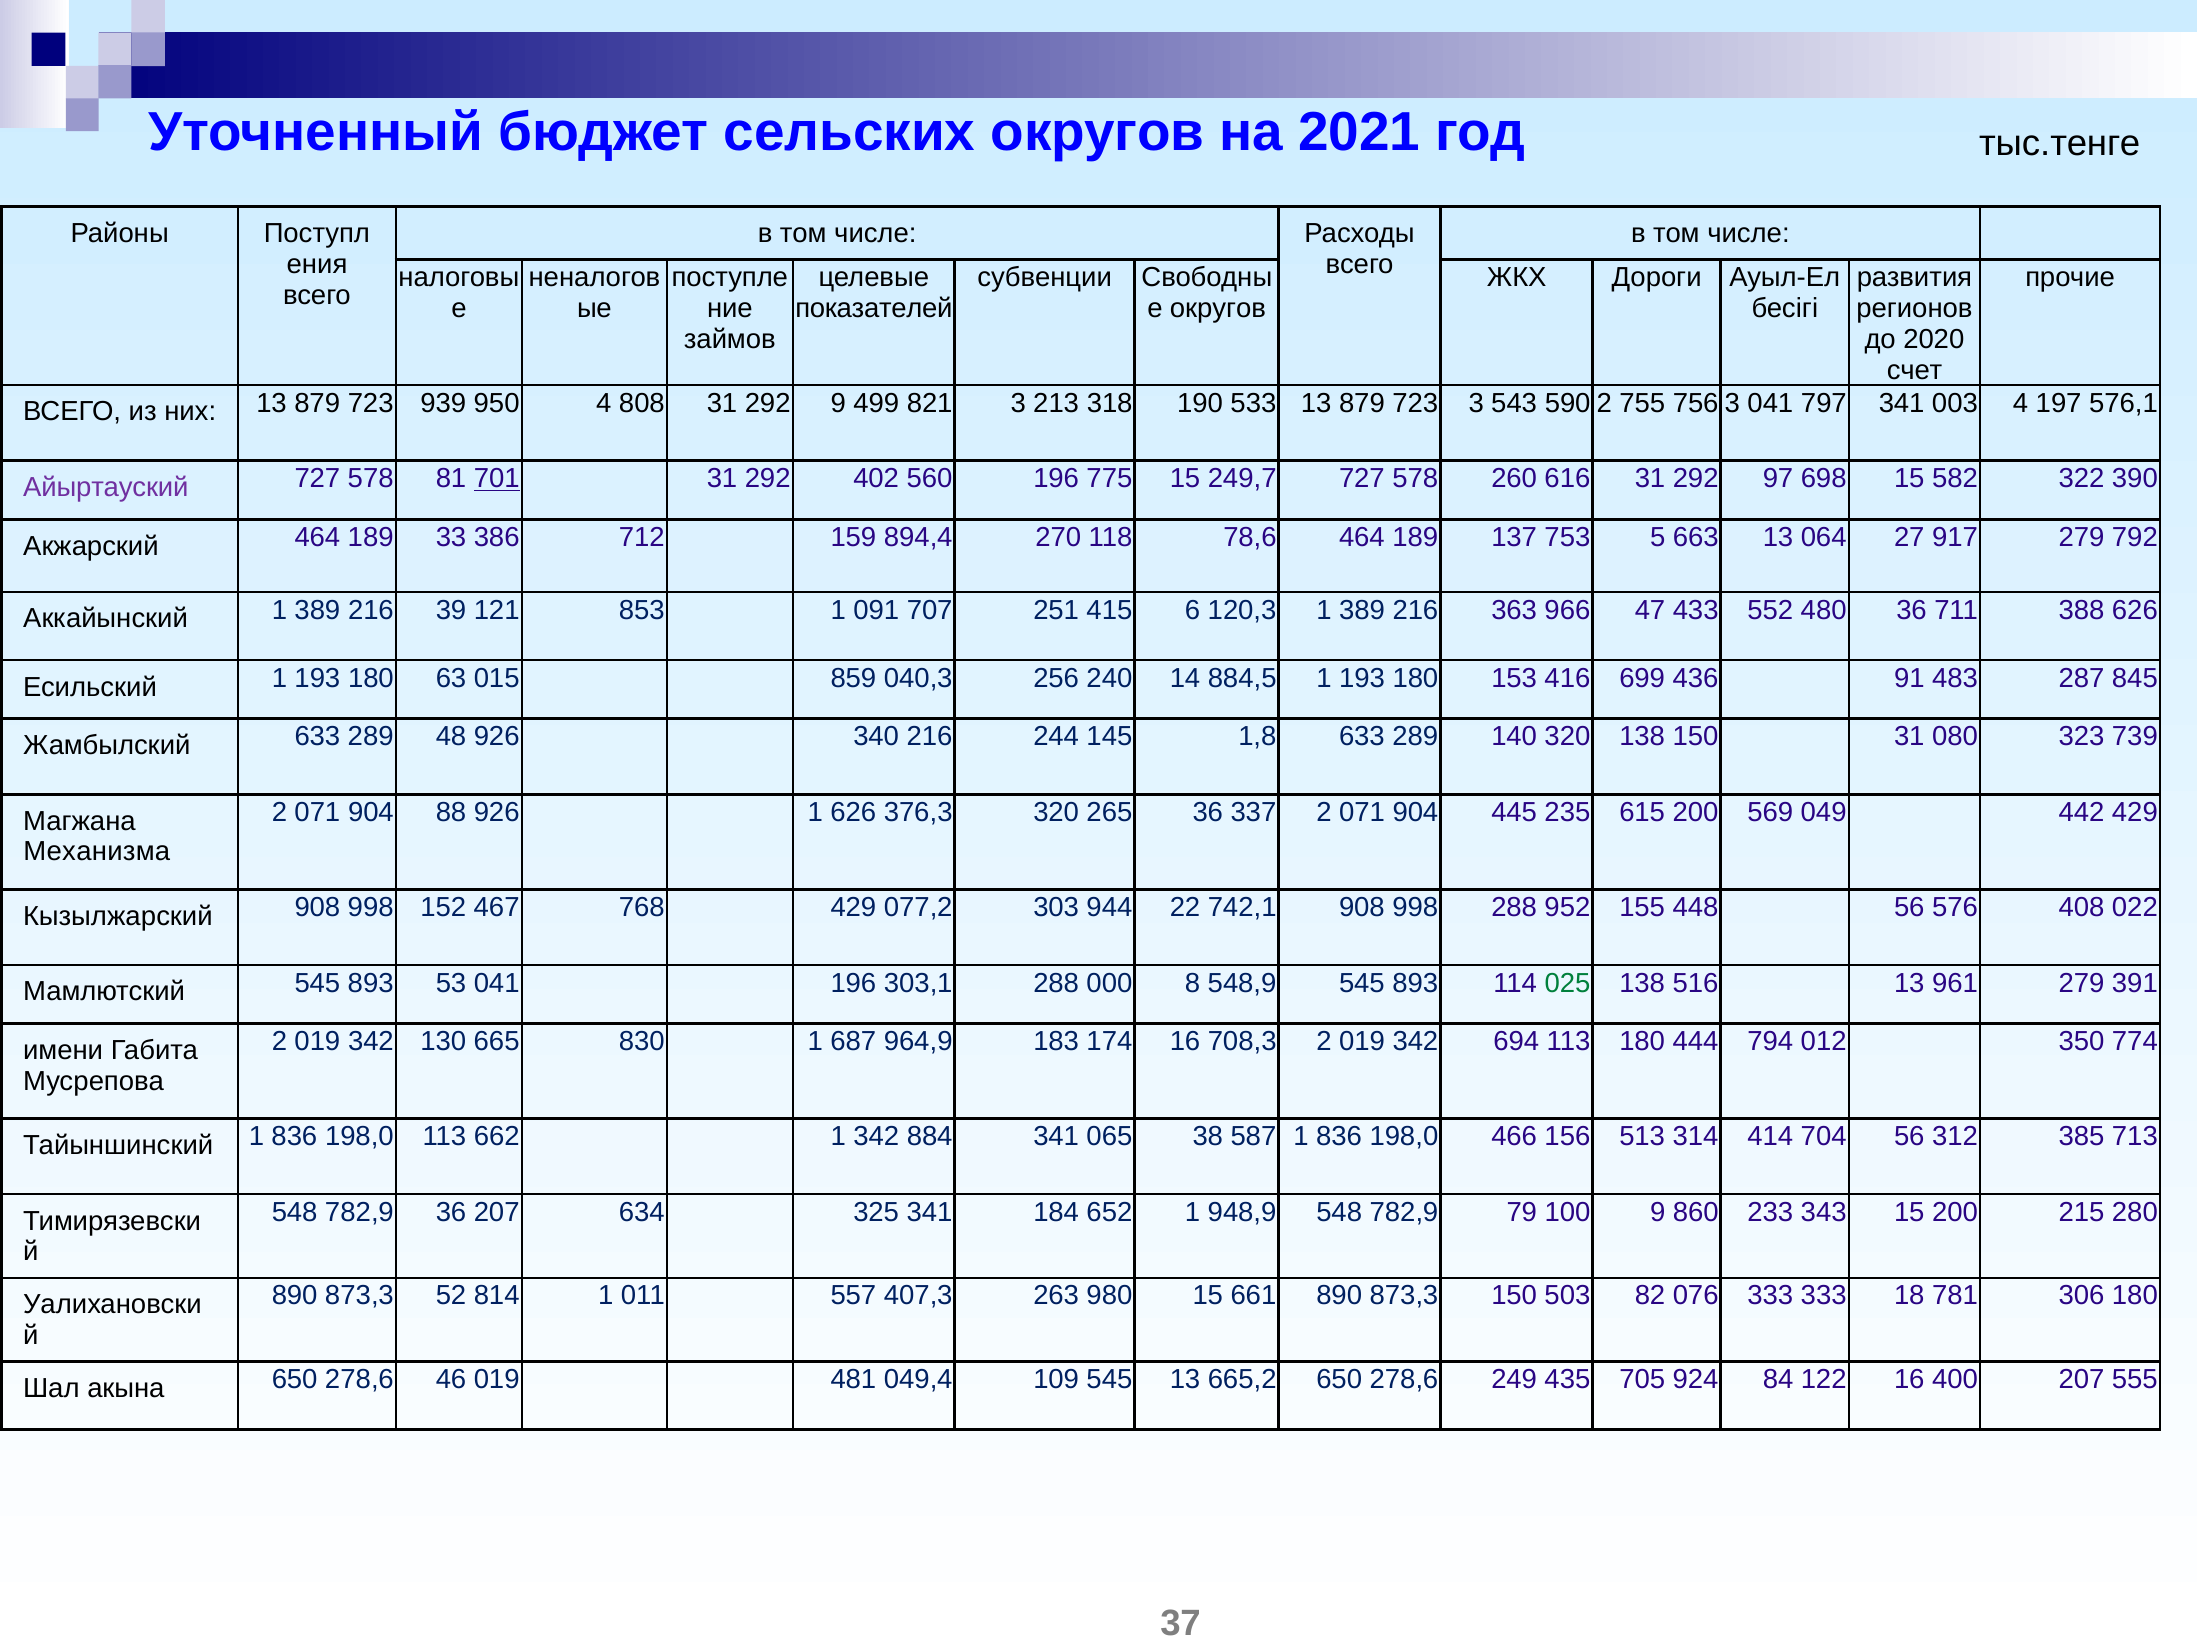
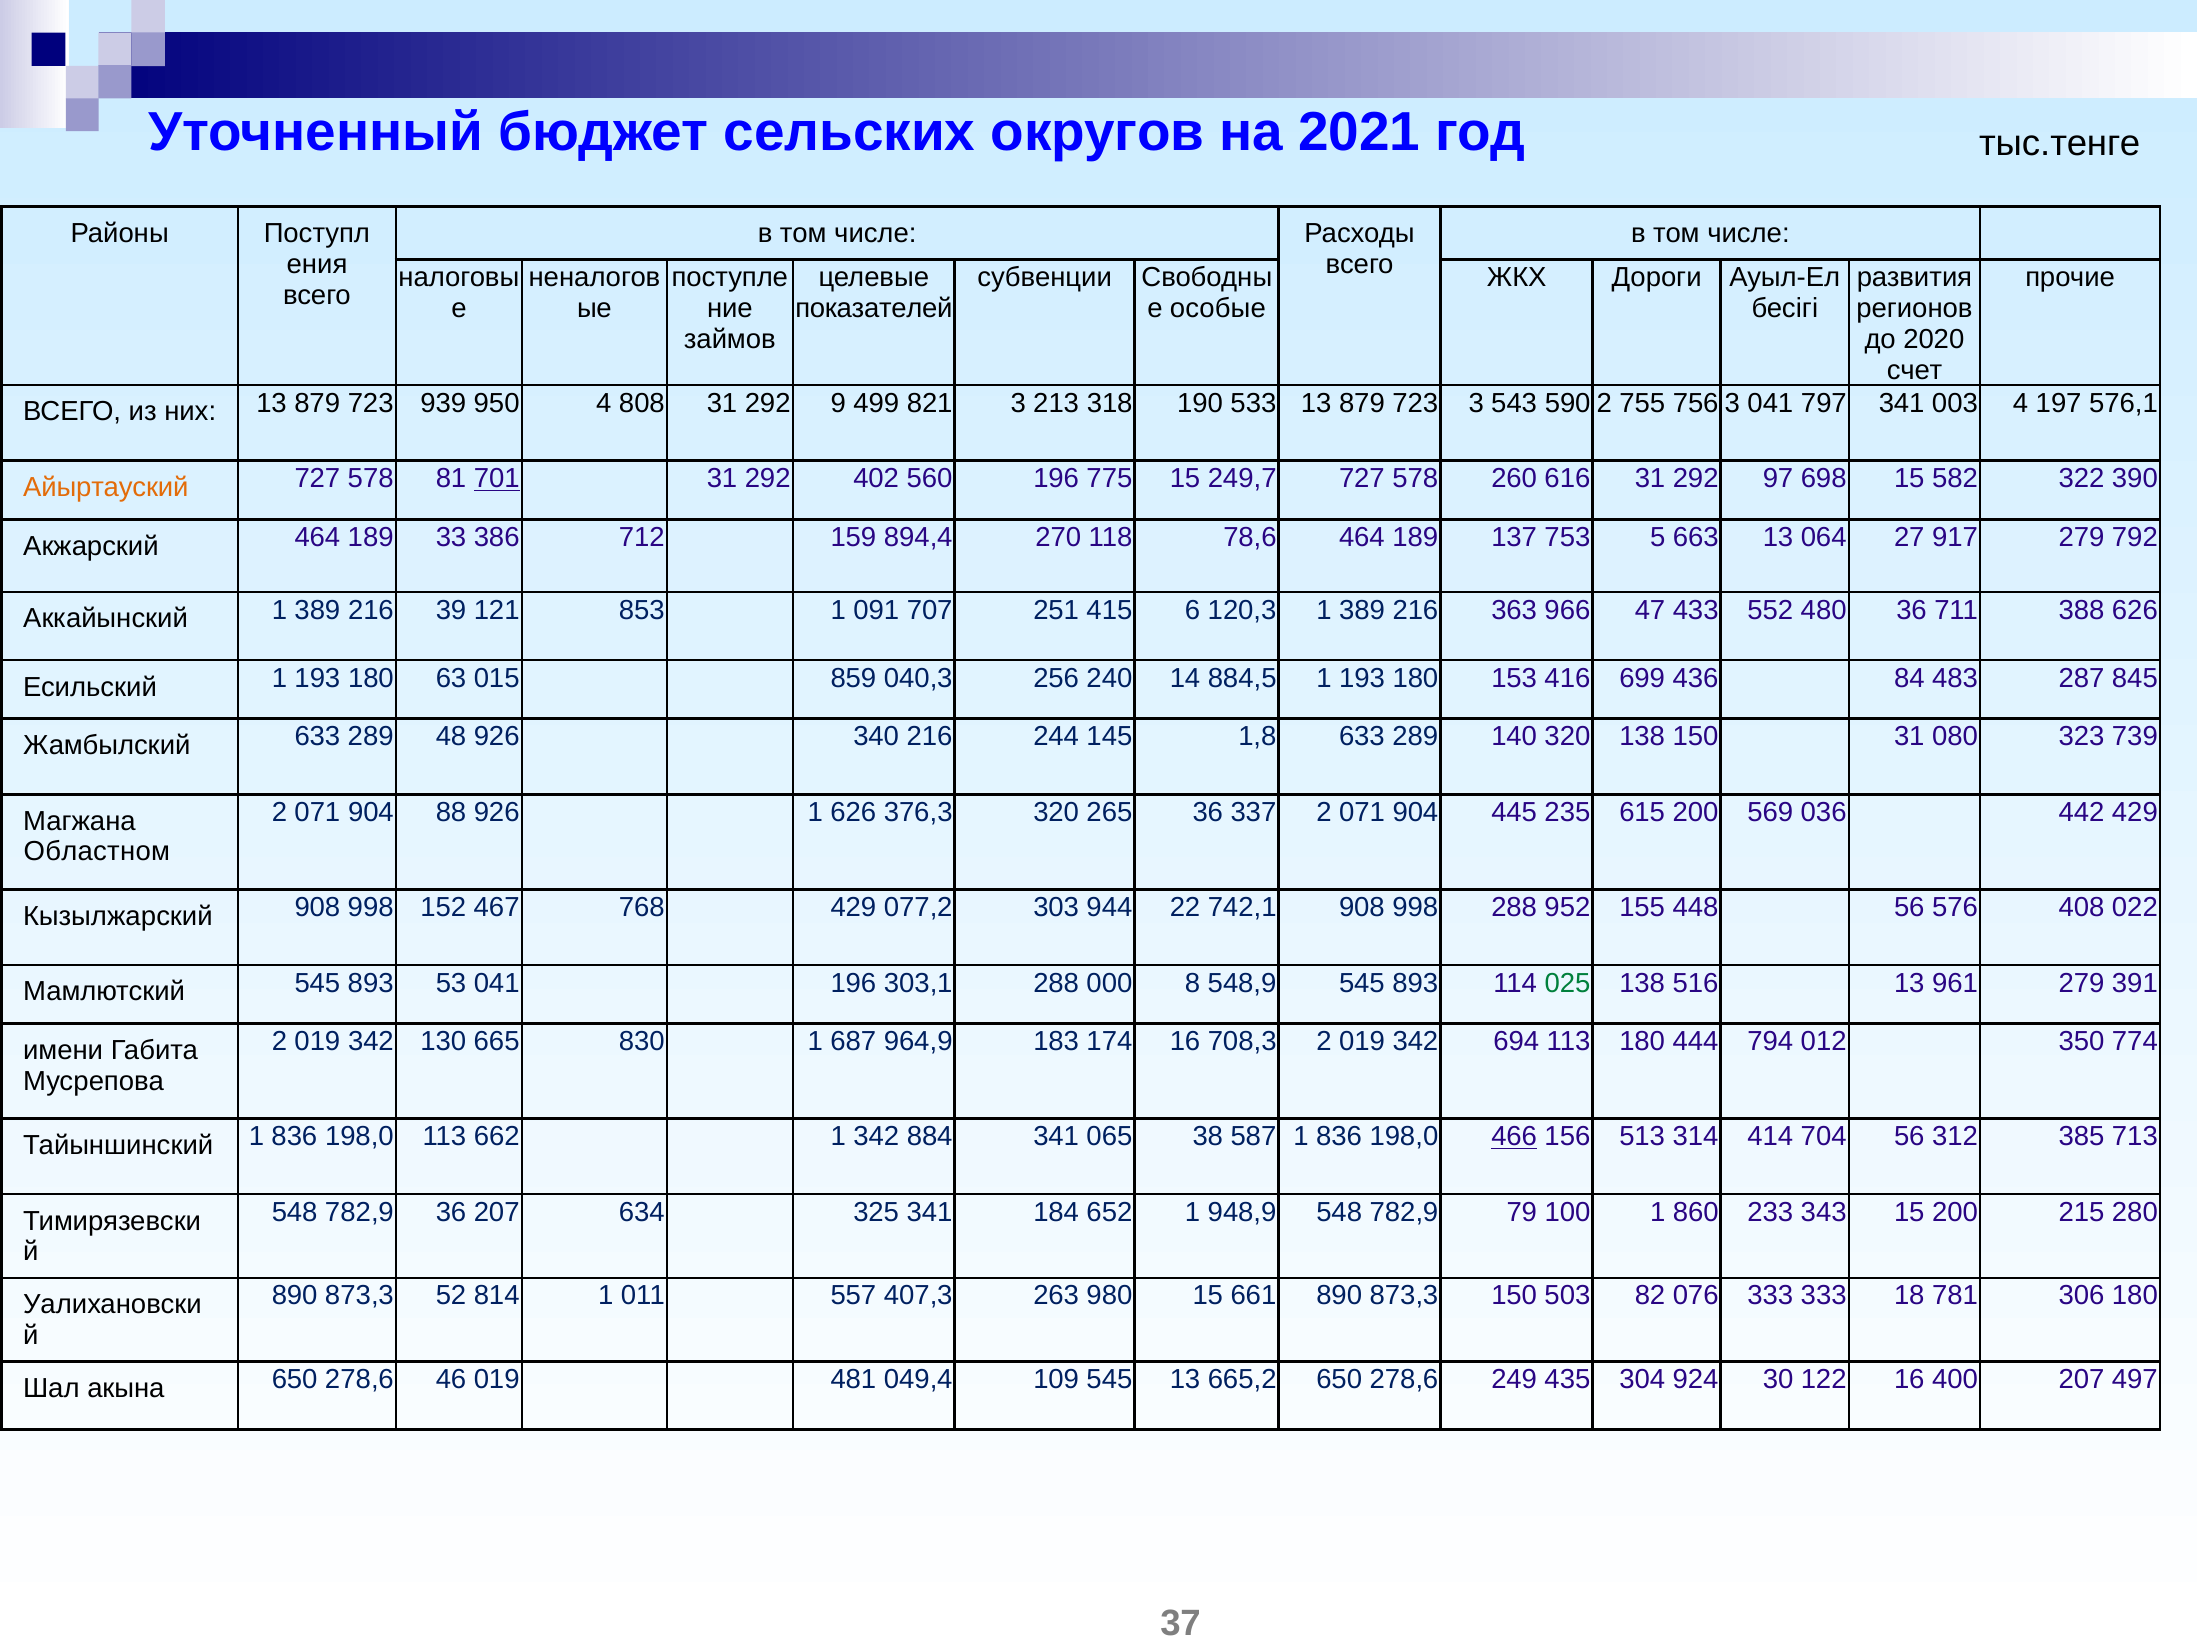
округов at (1218, 308): округов -> особые
Айыртауский colour: purple -> orange
91: 91 -> 84
049: 049 -> 036
Механизма: Механизма -> Областном
466 underline: none -> present
100 9: 9 -> 1
705: 705 -> 304
84: 84 -> 30
555: 555 -> 497
